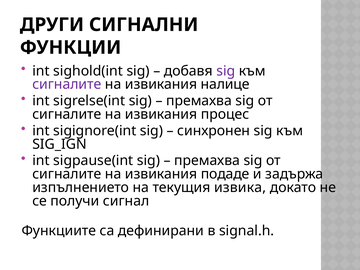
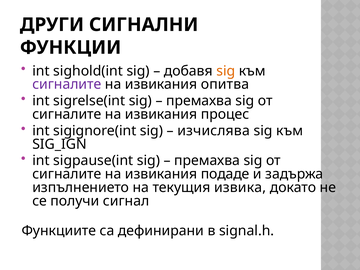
sig at (226, 71) colour: purple -> orange
налице: налице -> опитва
синхронен: синхронен -> изчислява
